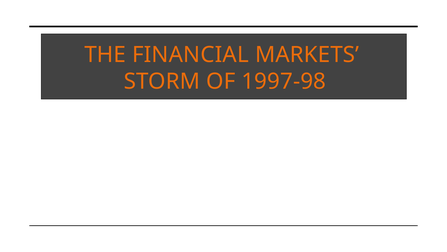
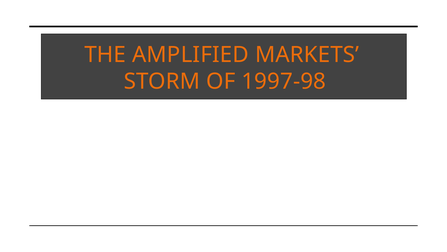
FINANCIAL: FINANCIAL -> AMPLIFIED
